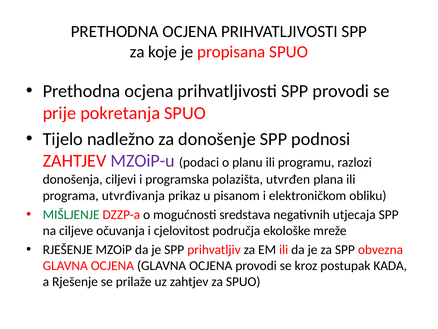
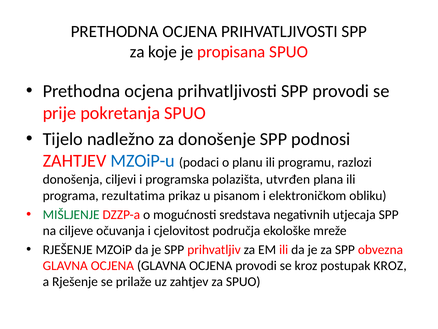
MZOiP-u colour: purple -> blue
utvrđivanja: utvrđivanja -> rezultatima
postupak KADA: KADA -> KROZ
